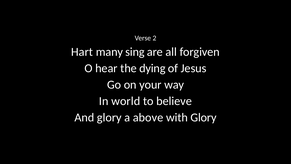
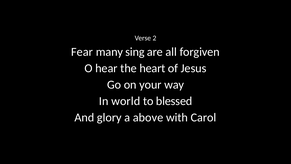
Hart: Hart -> Fear
dying: dying -> heart
believe: believe -> blessed
with Glory: Glory -> Carol
